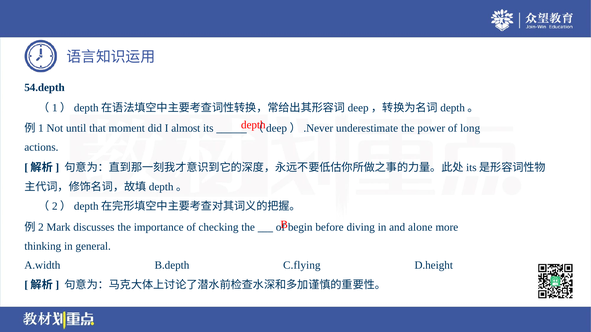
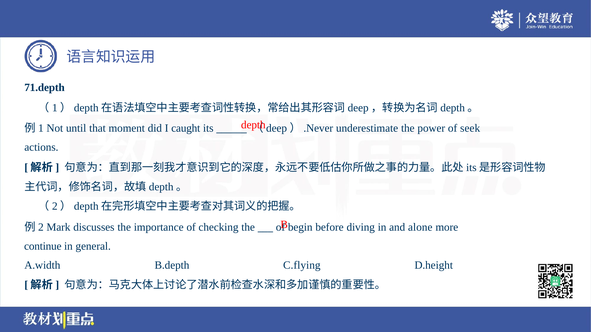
54.depth: 54.depth -> 71.depth
almost: almost -> caught
long: long -> seek
thinking: thinking -> continue
